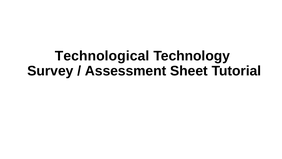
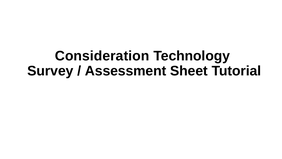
Technological: Technological -> Consideration
